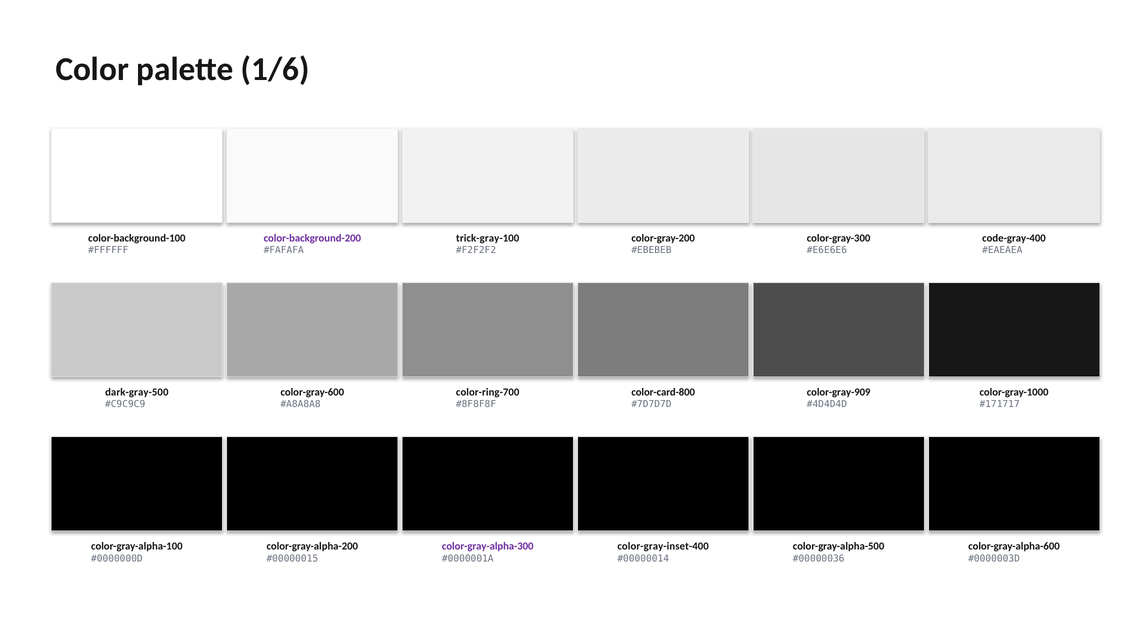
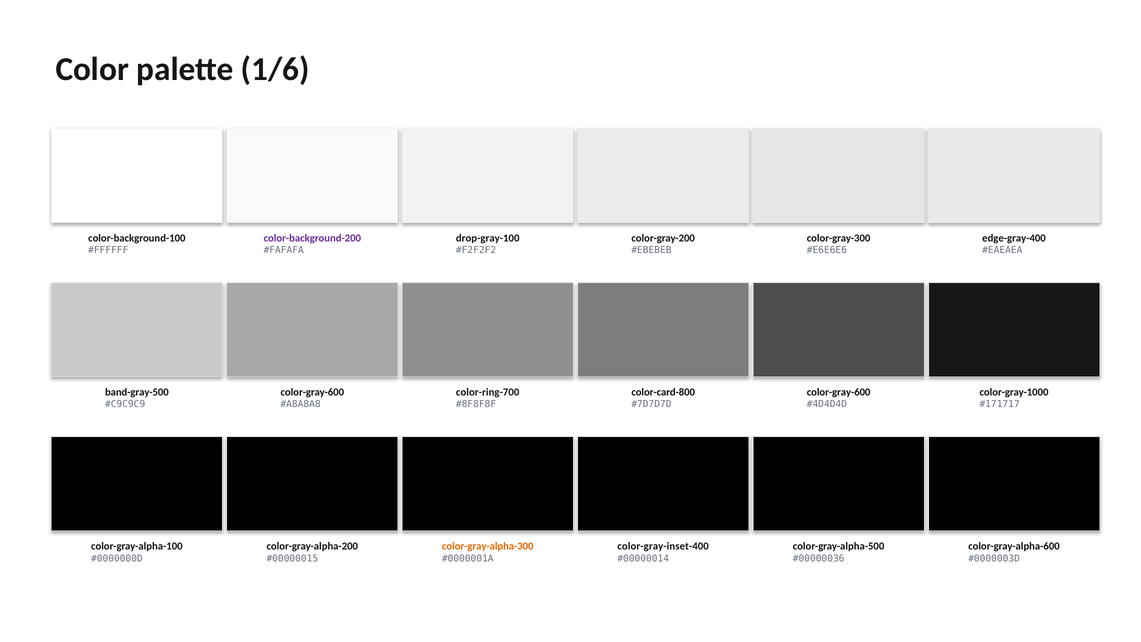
trick-gray-100: trick-gray-100 -> drop-gray-100
code-gray-400: code-gray-400 -> edge-gray-400
dark-gray-500: dark-gray-500 -> band-gray-500
color-gray-909 at (839, 392): color-gray-909 -> color-gray-600
color-gray-alpha-300 colour: purple -> orange
